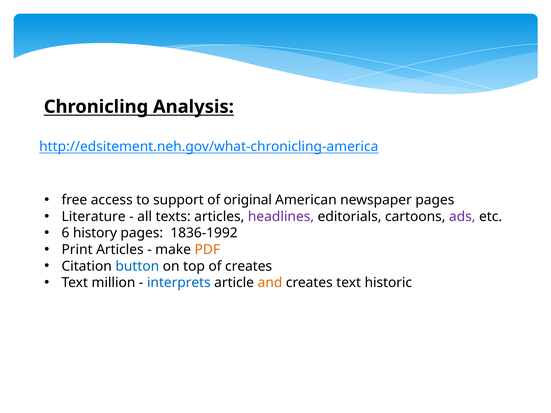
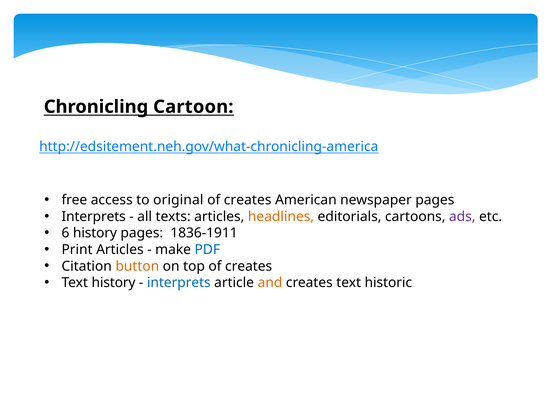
Analysis: Analysis -> Cartoon
support: support -> original
original at (248, 200): original -> creates
Literature at (94, 217): Literature -> Interprets
headlines colour: purple -> orange
1836-1992: 1836-1992 -> 1836-1911
PDF colour: orange -> blue
button colour: blue -> orange
Text million: million -> history
